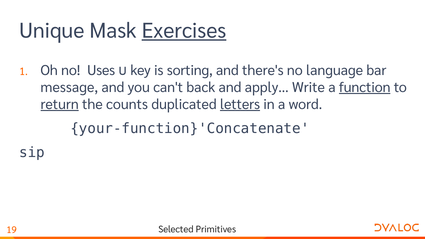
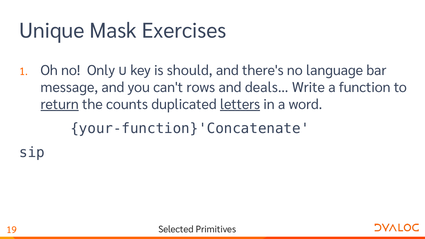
Exercises underline: present -> none
Uses: Uses -> Only
sorting: sorting -> should
back: back -> rows
apply…: apply… -> deals…
function underline: present -> none
